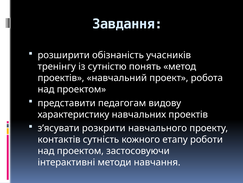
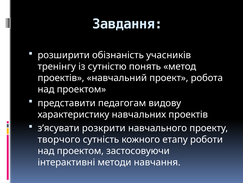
контактів: контактів -> творчого
